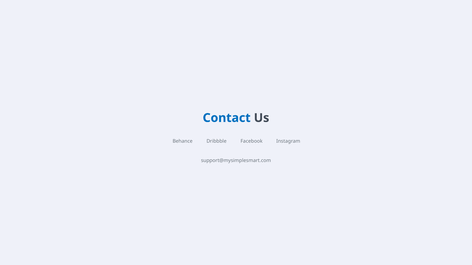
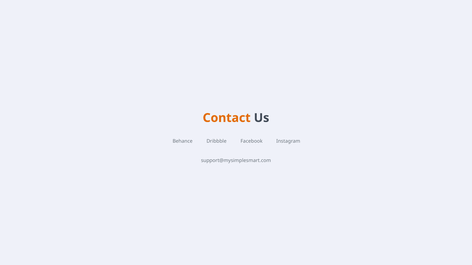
Contact colour: blue -> orange
